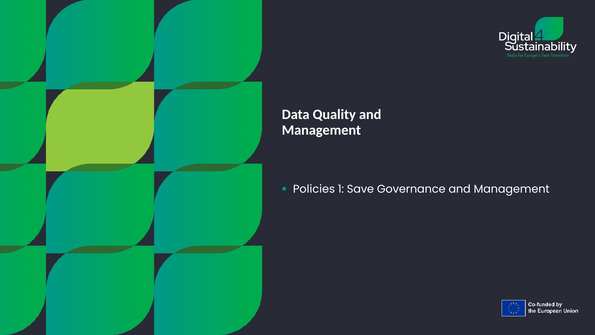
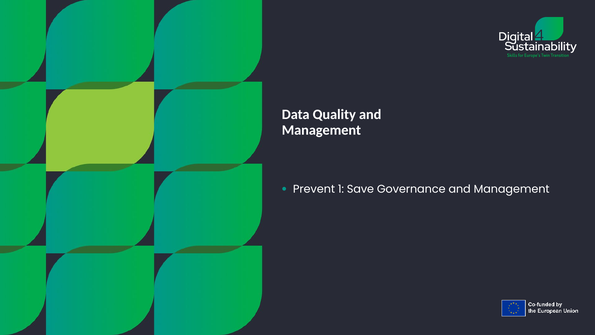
Policies: Policies -> Prevent
